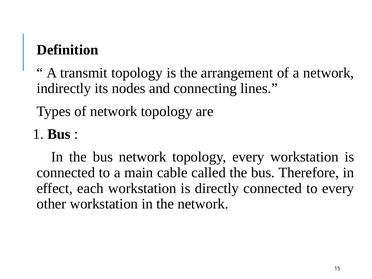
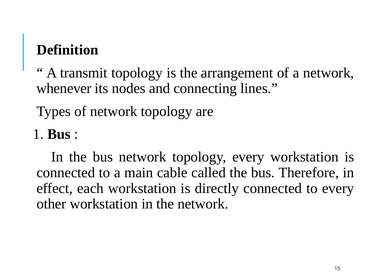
indirectly: indirectly -> whenever
